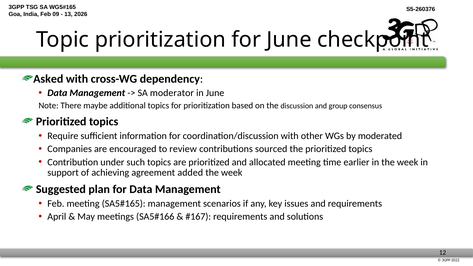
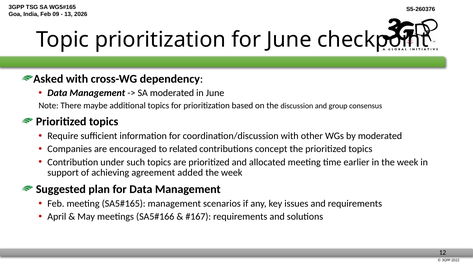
SA moderator: moderator -> moderated
review: review -> related
sourced: sourced -> concept
